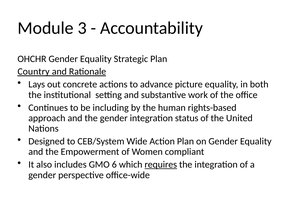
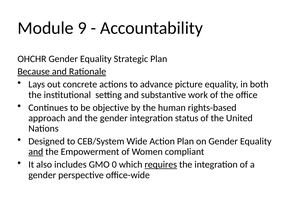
3: 3 -> 9
Country: Country -> Because
including: including -> objective
and at (36, 152) underline: none -> present
6: 6 -> 0
